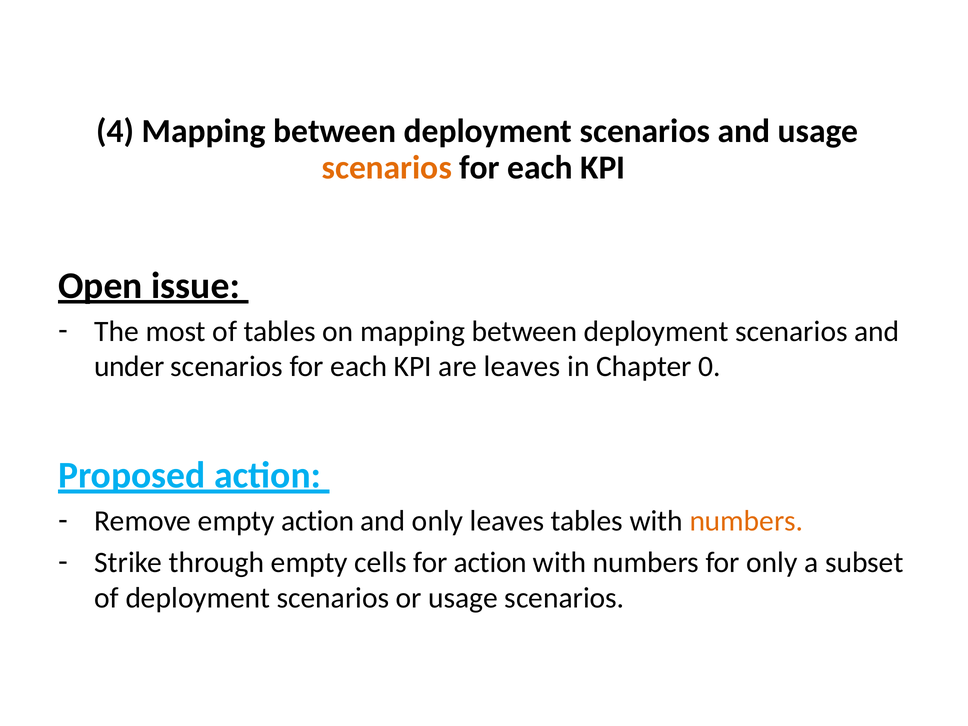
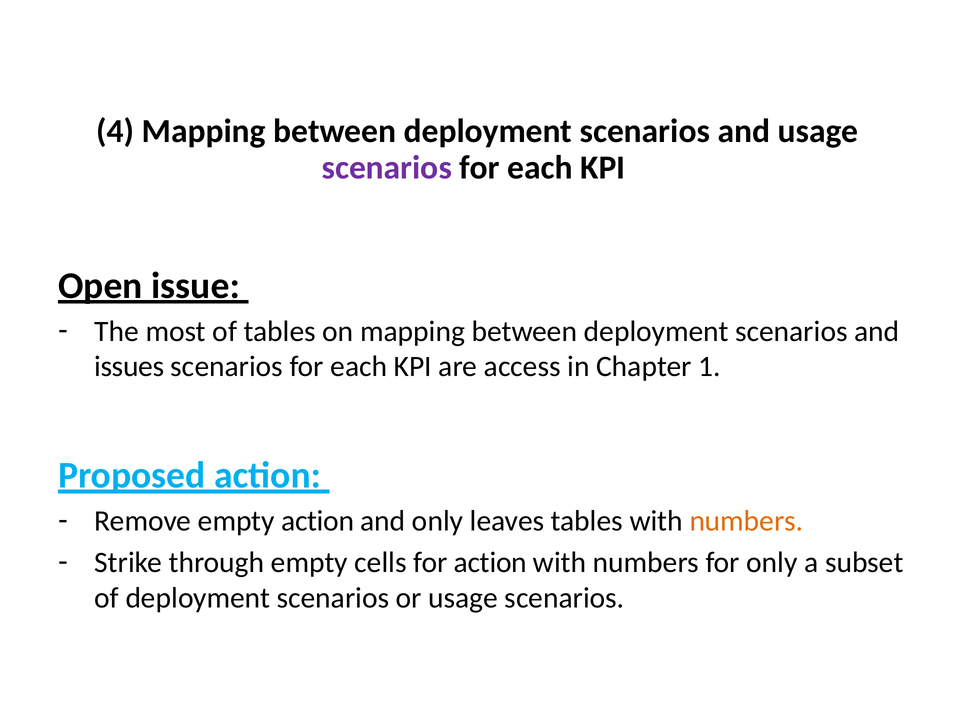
scenarios at (387, 167) colour: orange -> purple
under: under -> issues
are leaves: leaves -> access
0: 0 -> 1
